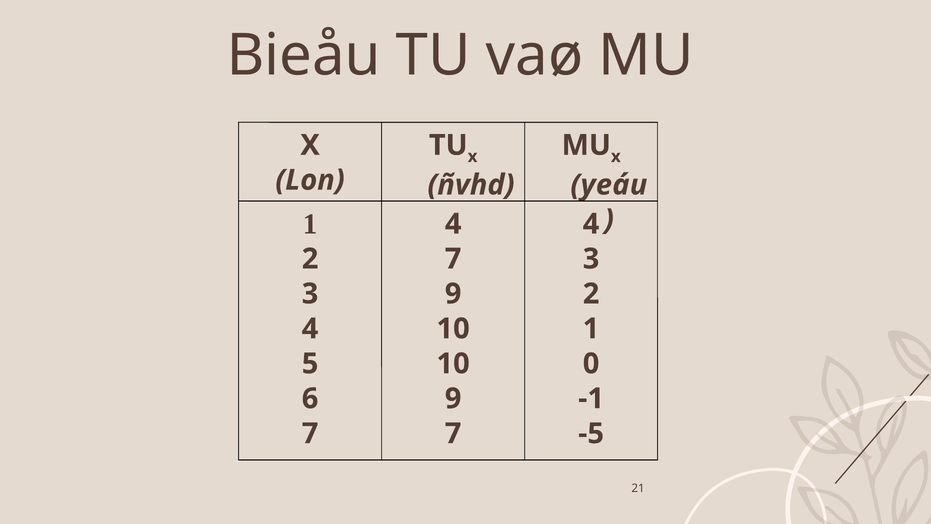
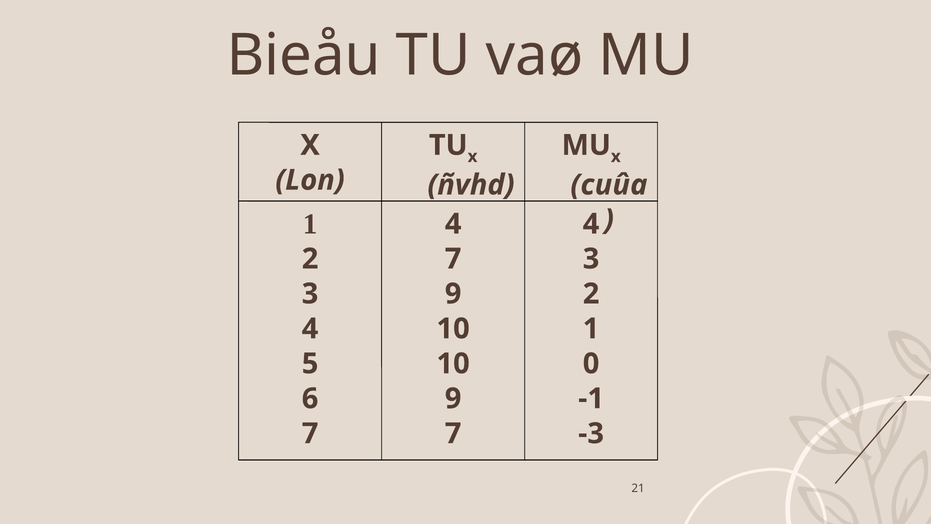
yeáu: yeáu -> cuûa
-5: -5 -> -3
